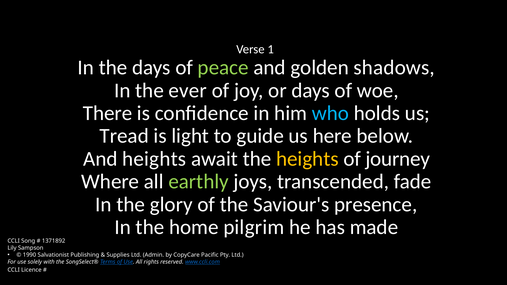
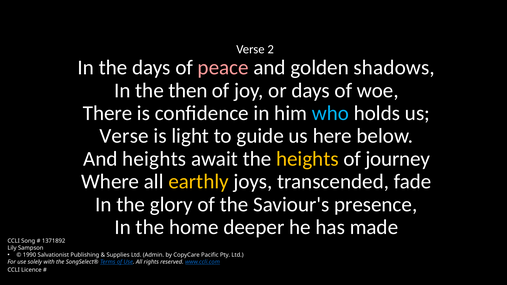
1: 1 -> 2
peace colour: light green -> pink
ever: ever -> then
Tread at (124, 136): Tread -> Verse
earthly colour: light green -> yellow
pilgrim: pilgrim -> deeper
